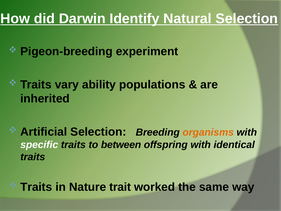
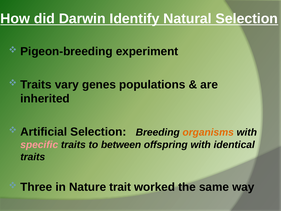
ability: ability -> genes
specific colour: white -> pink
Traits at (36, 187): Traits -> Three
